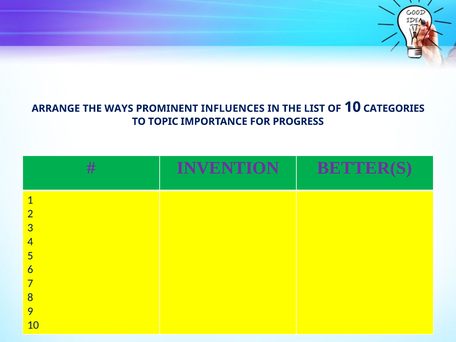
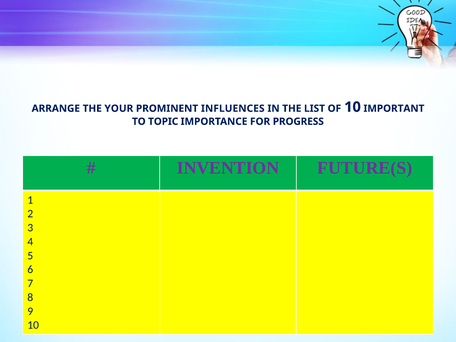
WAYS: WAYS -> YOUR
CATEGORIES: CATEGORIES -> IMPORTANT
BETTER(S: BETTER(S -> FUTURE(S
